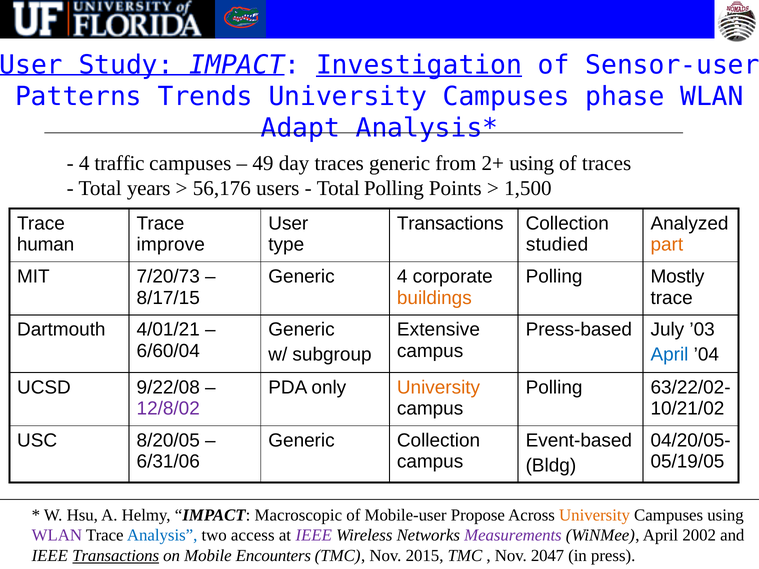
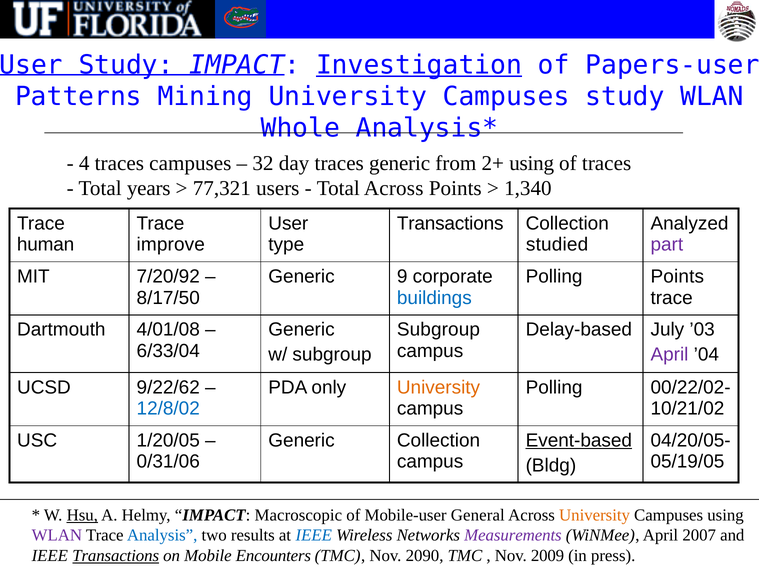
Sensor-user: Sensor-user -> Papers-user
Trends: Trends -> Mining
Campuses phase: phase -> study
Adapt: Adapt -> Whole
4 traffic: traffic -> traces
49: 49 -> 32
56,176: 56,176 -> 77,321
Total Polling: Polling -> Across
1,500: 1,500 -> 1,340
part colour: orange -> purple
7/20/73: 7/20/73 -> 7/20/92
Generic 4: 4 -> 9
Polling Mostly: Mostly -> Points
8/17/15: 8/17/15 -> 8/17/50
buildings colour: orange -> blue
4/01/21: 4/01/21 -> 4/01/08
Extensive at (438, 330): Extensive -> Subgroup
Press-based: Press-based -> Delay-based
6/60/04: 6/60/04 -> 6/33/04
April at (669, 355) colour: blue -> purple
9/22/08: 9/22/08 -> 9/22/62
63/22/02-: 63/22/02- -> 00/22/02-
12/8/02 colour: purple -> blue
8/20/05: 8/20/05 -> 1/20/05
Event-based underline: none -> present
6/31/06: 6/31/06 -> 0/31/06
Hsu underline: none -> present
Propose: Propose -> General
access: access -> results
IEEE at (314, 536) colour: purple -> blue
2002: 2002 -> 2007
2015: 2015 -> 2090
2047: 2047 -> 2009
